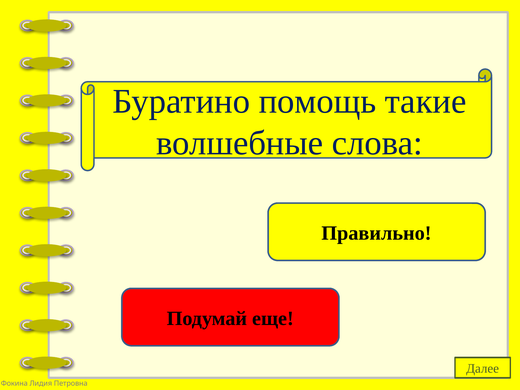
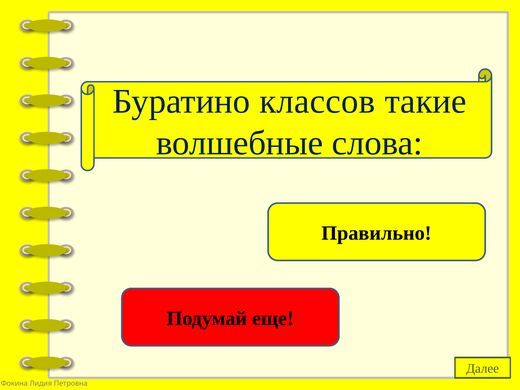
помощь: помощь -> классов
